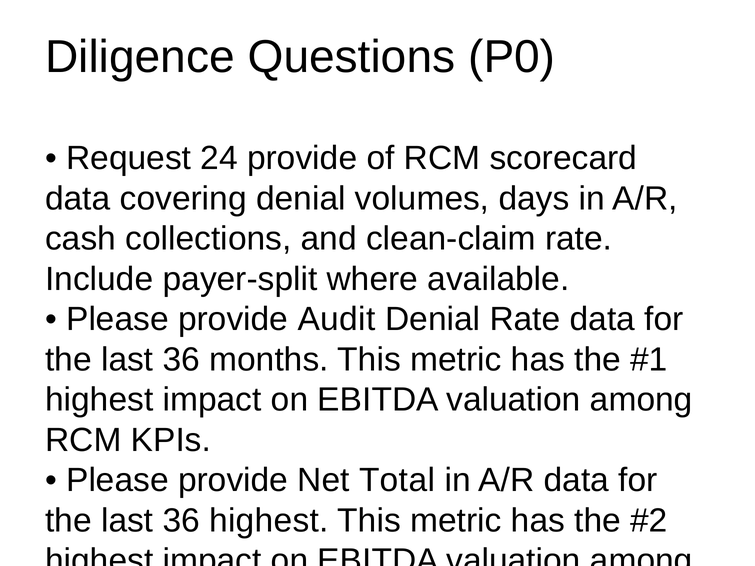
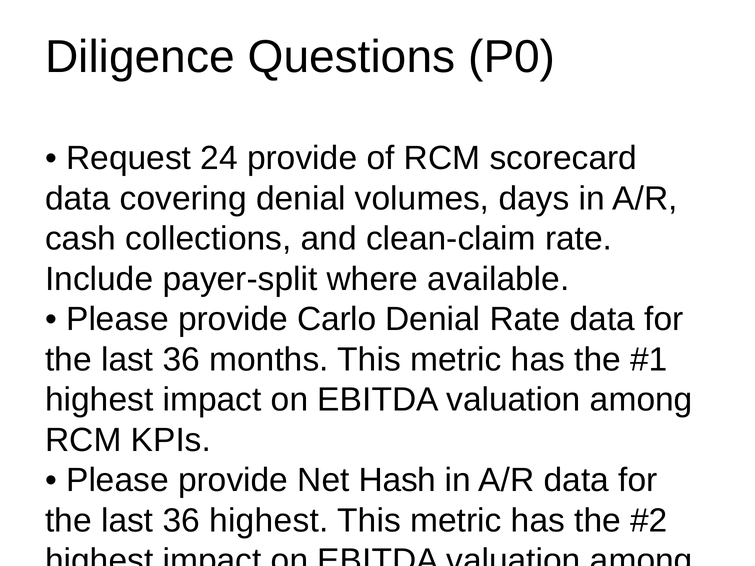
Audit: Audit -> Carlo
Total: Total -> Hash
